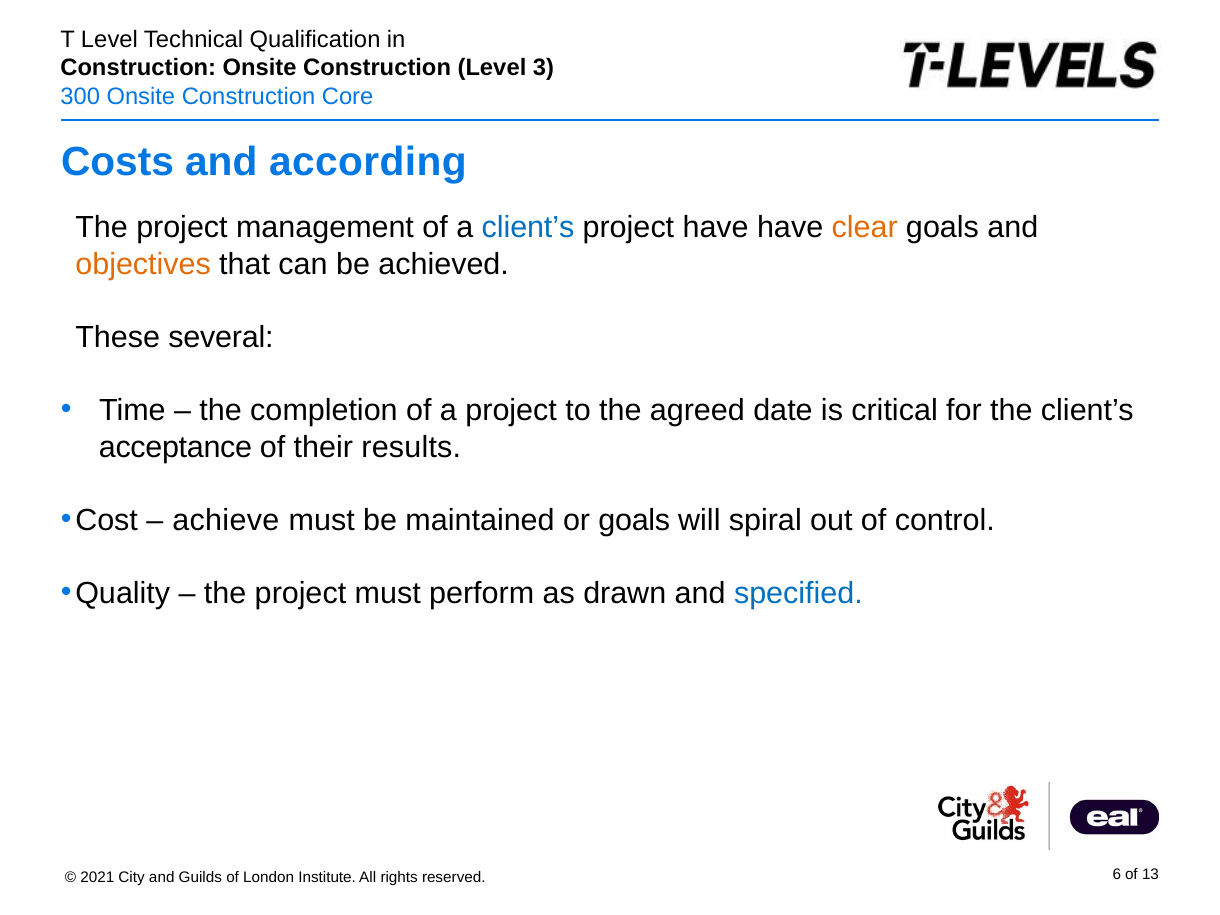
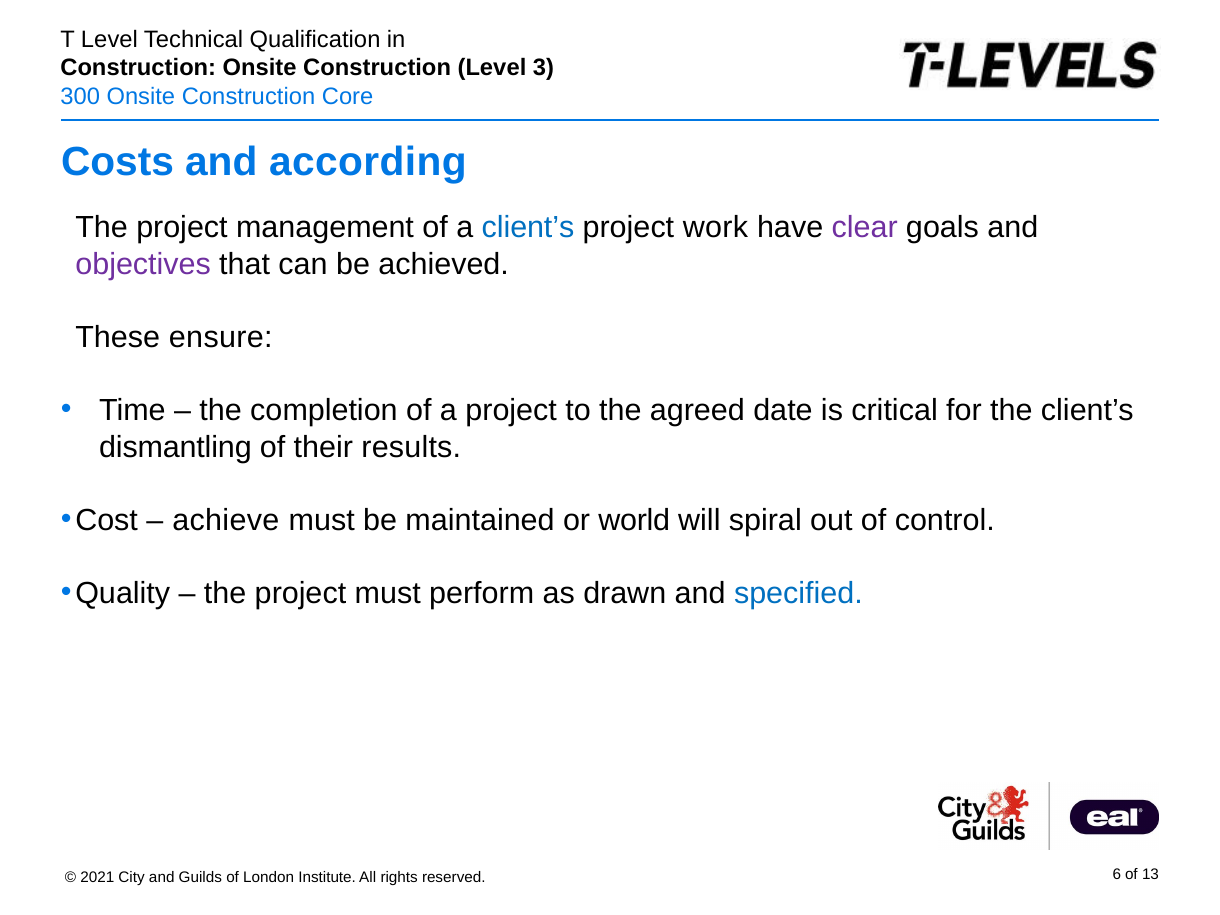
project have: have -> work
clear colour: orange -> purple
objectives colour: orange -> purple
several: several -> ensure
acceptance: acceptance -> dismantling
or goals: goals -> world
